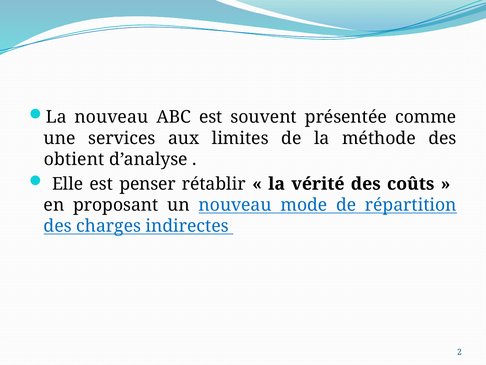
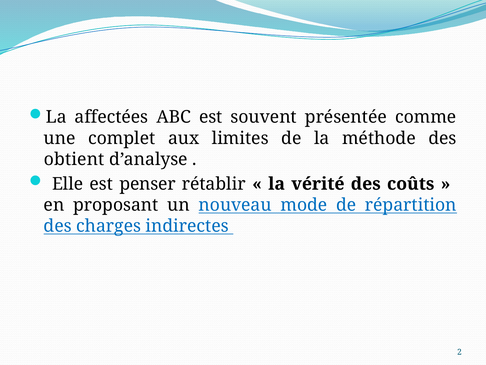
La nouveau: nouveau -> affectées
services: services -> complet
